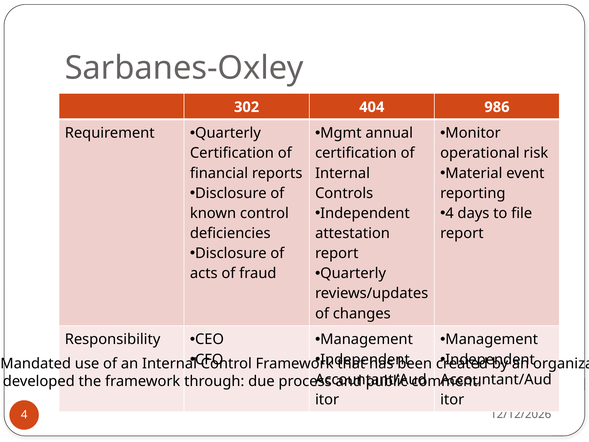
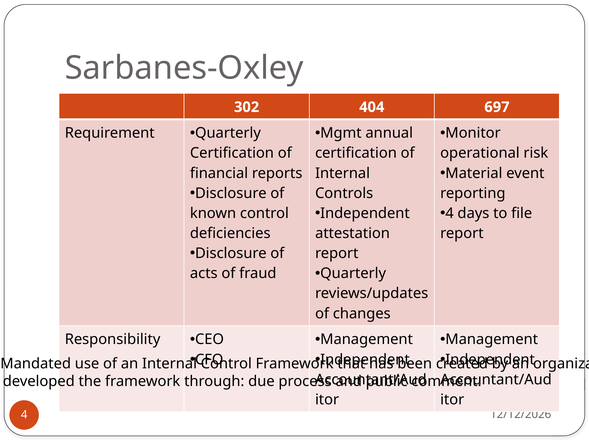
986: 986 -> 697
